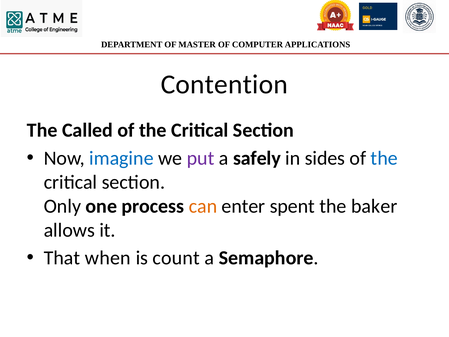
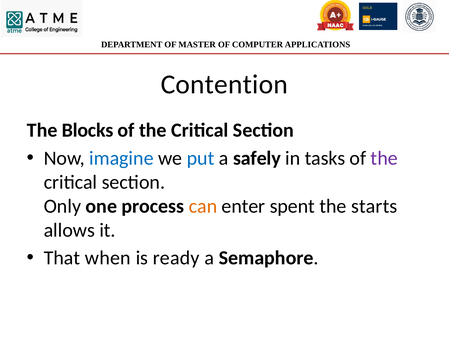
Called: Called -> Blocks
put colour: purple -> blue
sides: sides -> tasks
the at (384, 158) colour: blue -> purple
baker: baker -> starts
count: count -> ready
